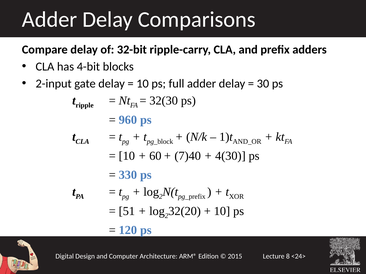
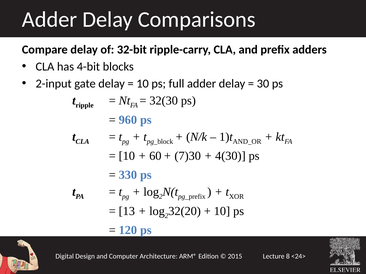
7)40: 7)40 -> 7)30
51: 51 -> 13
